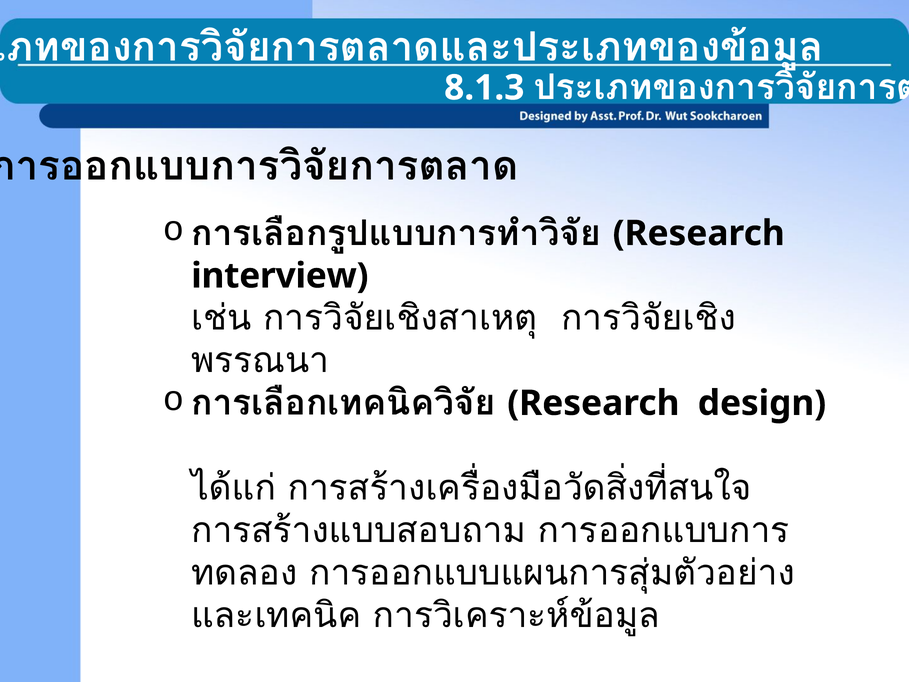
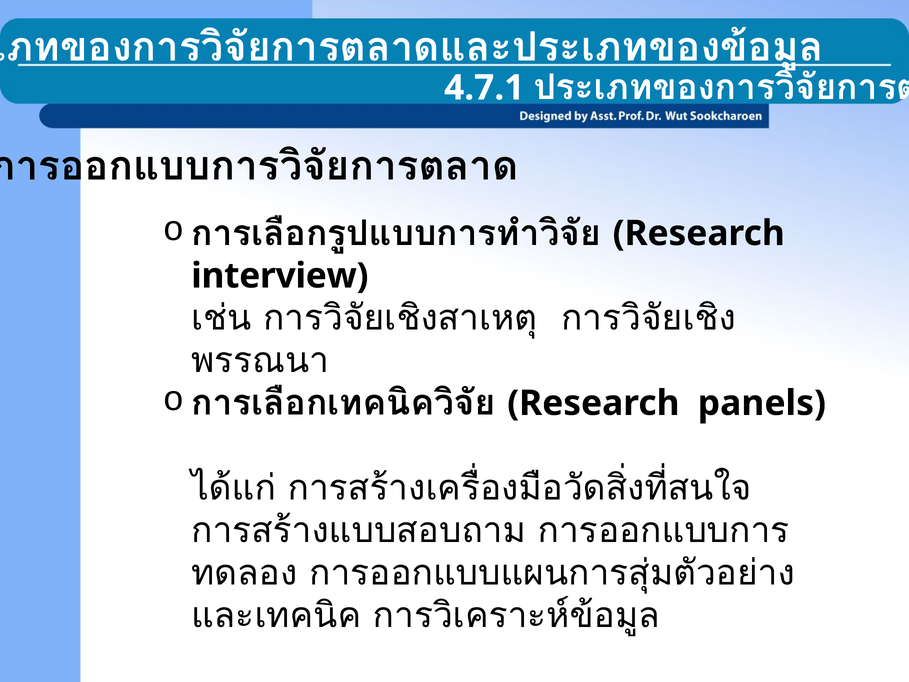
8.1.3: 8.1.3 -> 4.7.1
design: design -> panels
